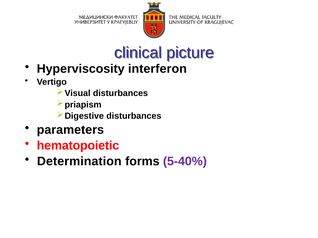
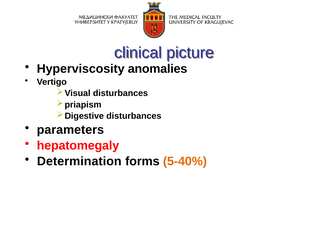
interferon: interferon -> anomalies
hematopoietic: hematopoietic -> hepatomegaly
5-40% colour: purple -> orange
